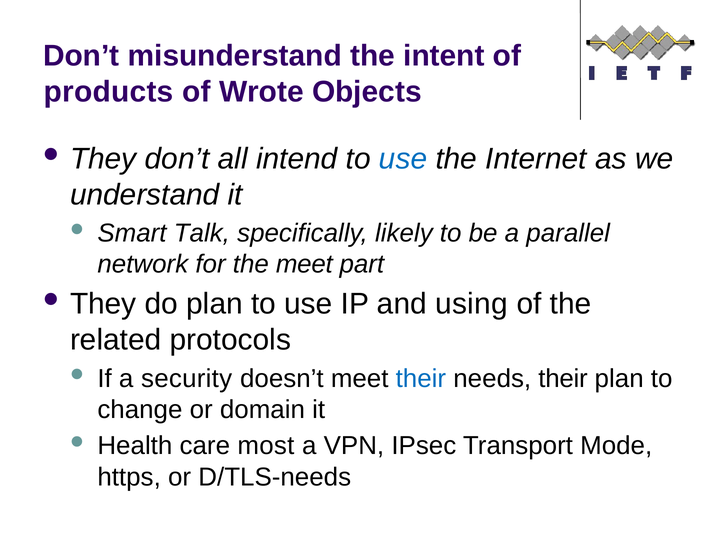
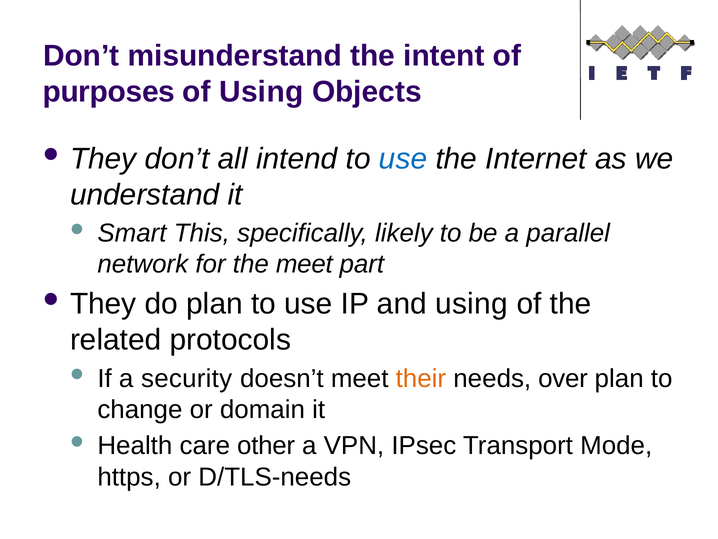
products: products -> purposes
of Wrote: Wrote -> Using
Talk: Talk -> This
their at (421, 378) colour: blue -> orange
needs their: their -> over
most: most -> other
